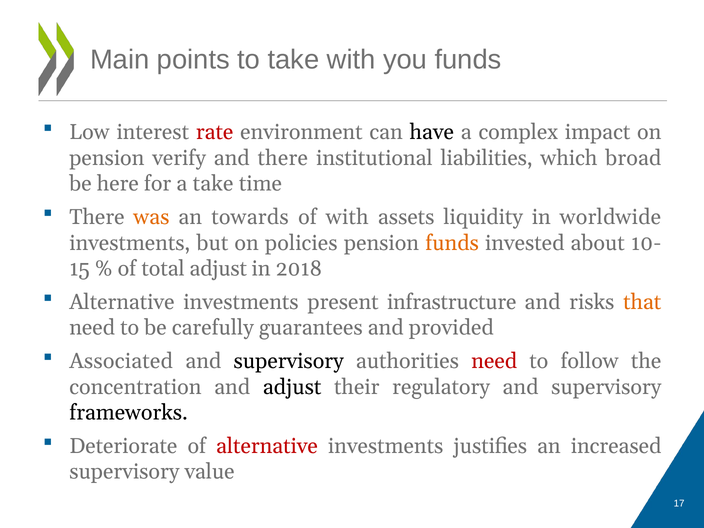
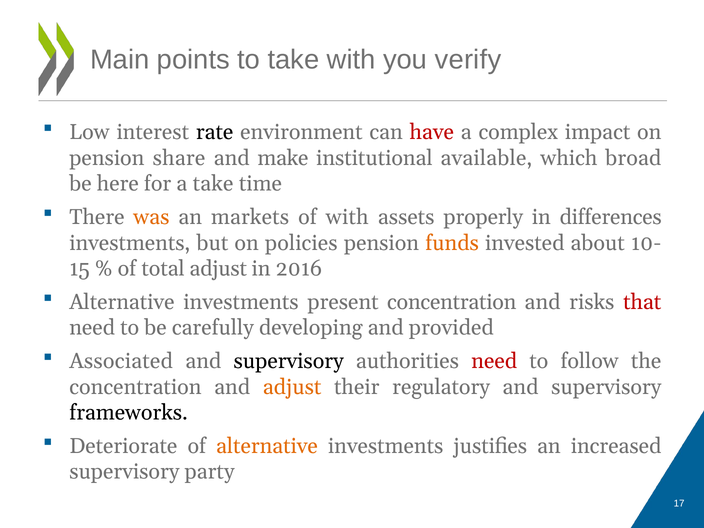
you funds: funds -> verify
rate colour: red -> black
have colour: black -> red
verify: verify -> share
and there: there -> make
liabilities: liabilities -> available
towards: towards -> markets
liquidity: liquidity -> properly
worldwide: worldwide -> differences
2018: 2018 -> 2016
present infrastructure: infrastructure -> concentration
that colour: orange -> red
guarantees: guarantees -> developing
adjust at (292, 387) colour: black -> orange
alternative at (267, 446) colour: red -> orange
value: value -> party
